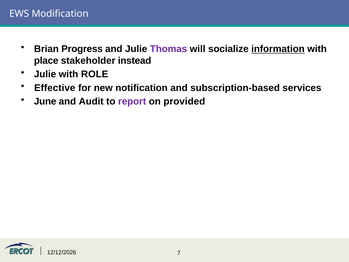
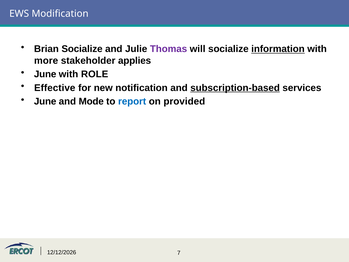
Brian Progress: Progress -> Socialize
place: place -> more
instead: instead -> applies
Julie at (45, 74): Julie -> June
subscription-based underline: none -> present
Audit: Audit -> Mode
report colour: purple -> blue
